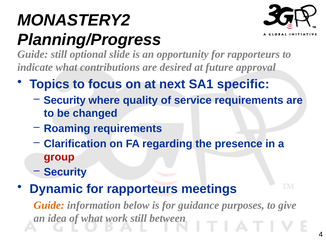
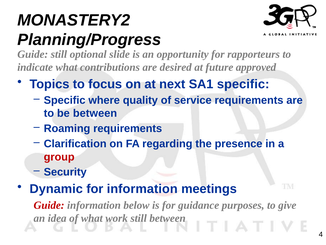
approval: approval -> approved
Security at (65, 100): Security -> Specific
be changed: changed -> between
rapporteurs at (142, 189): rapporteurs -> information
Guide at (49, 205) colour: orange -> red
